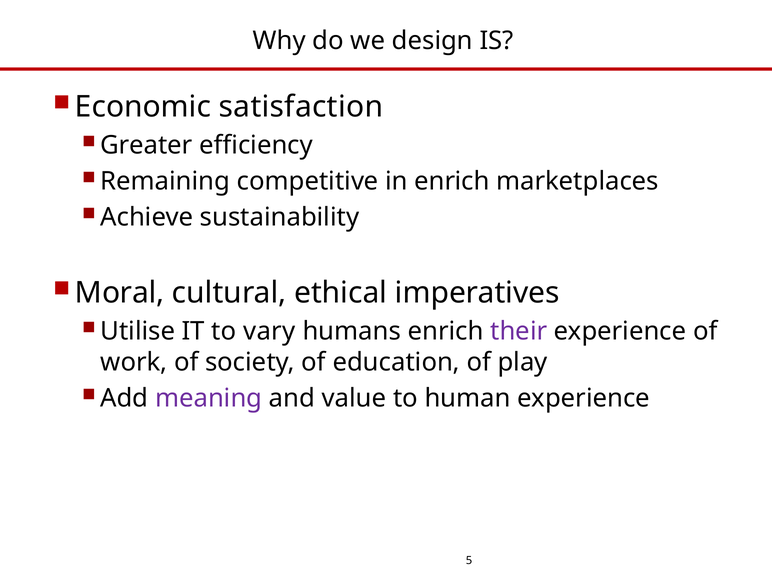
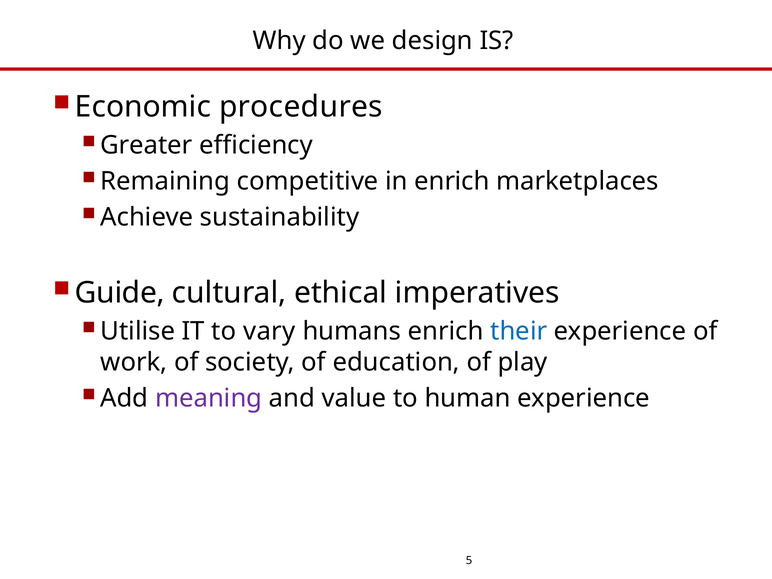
satisfaction: satisfaction -> procedures
Moral: Moral -> Guide
their colour: purple -> blue
